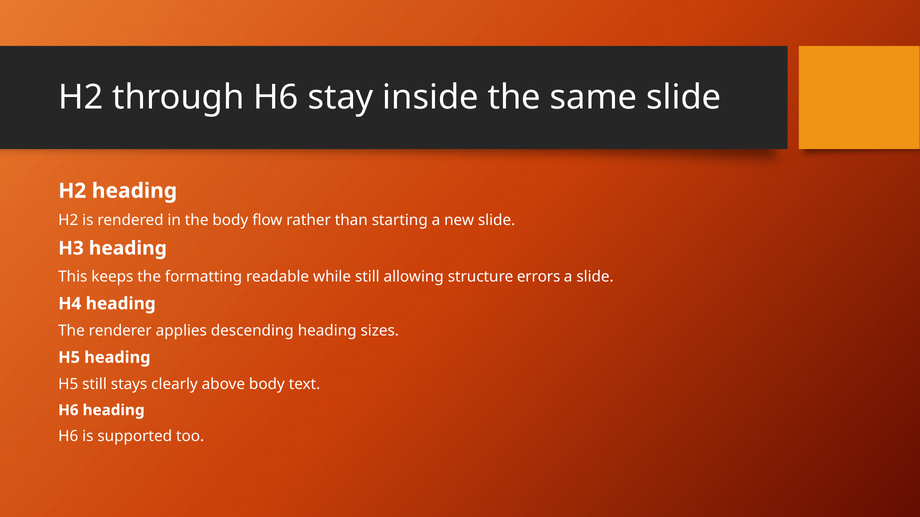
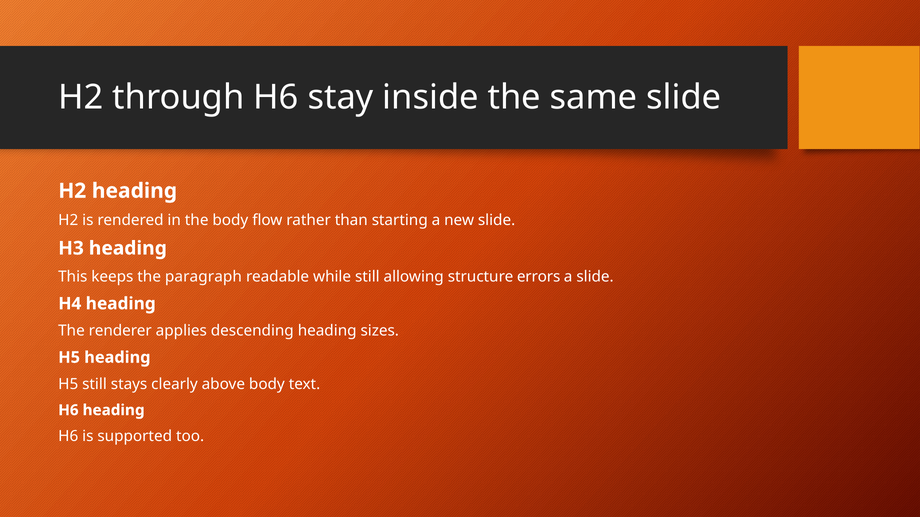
formatting: formatting -> paragraph
